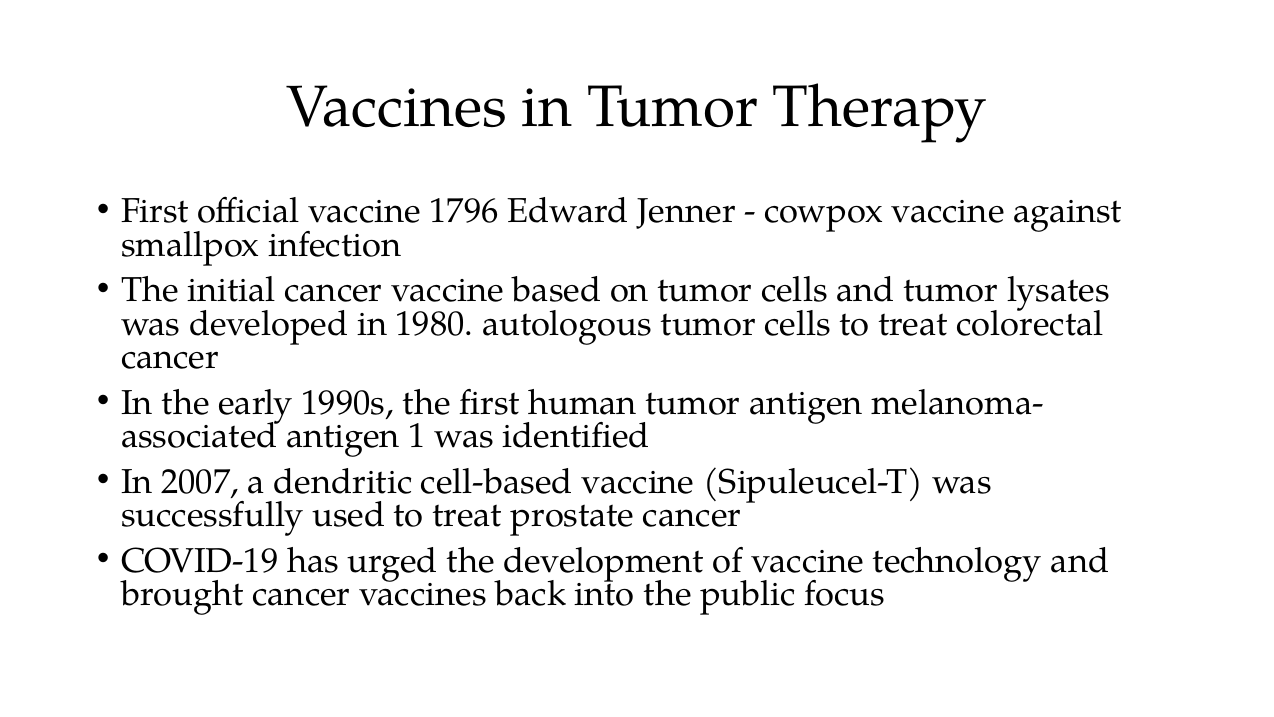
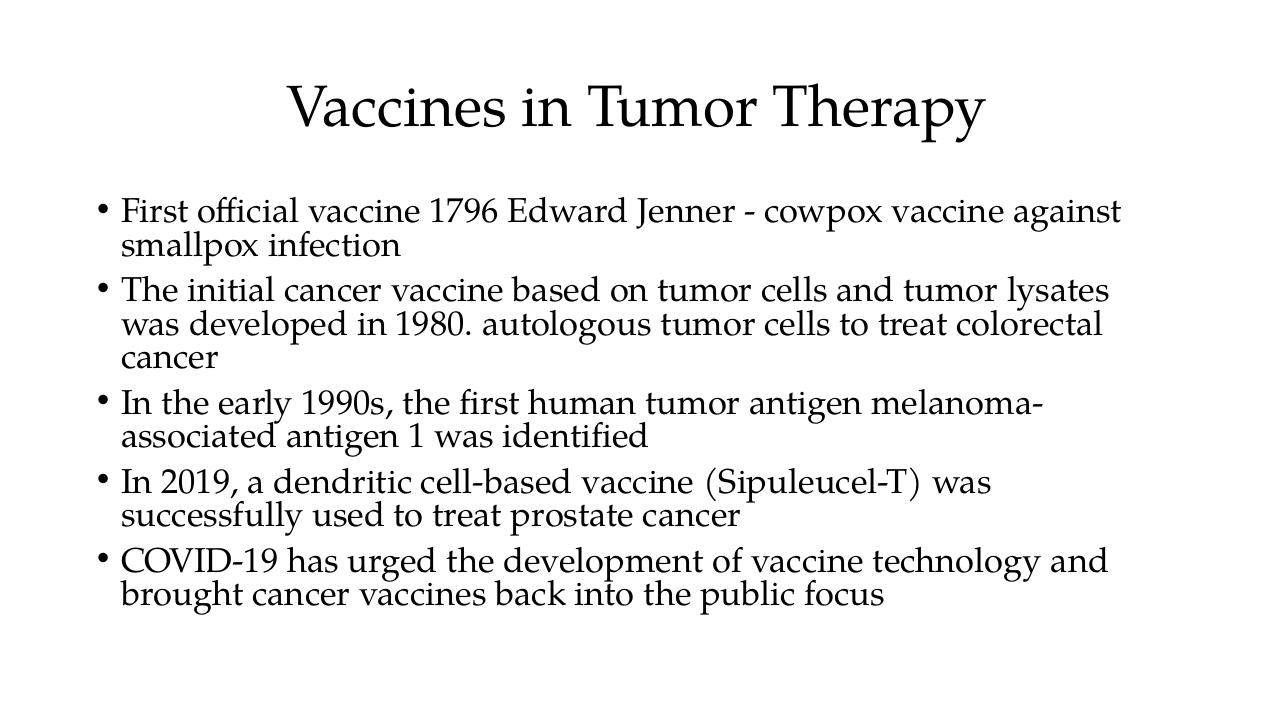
2007: 2007 -> 2019
